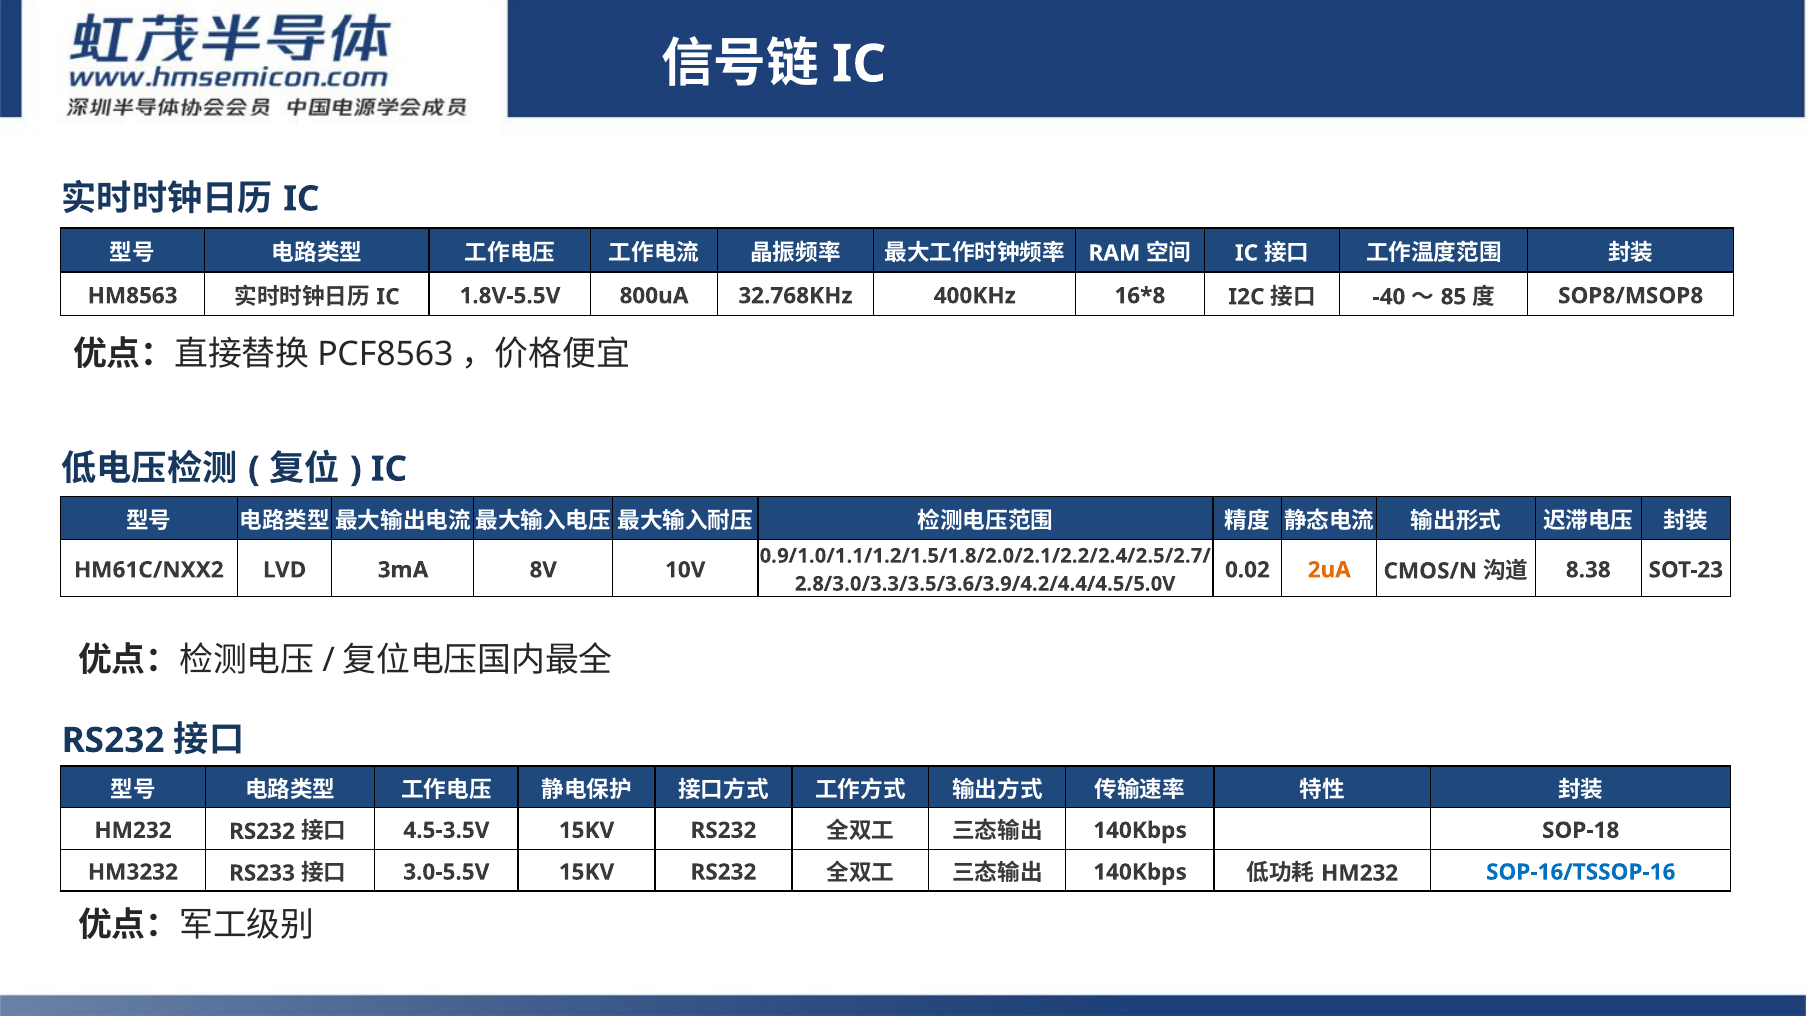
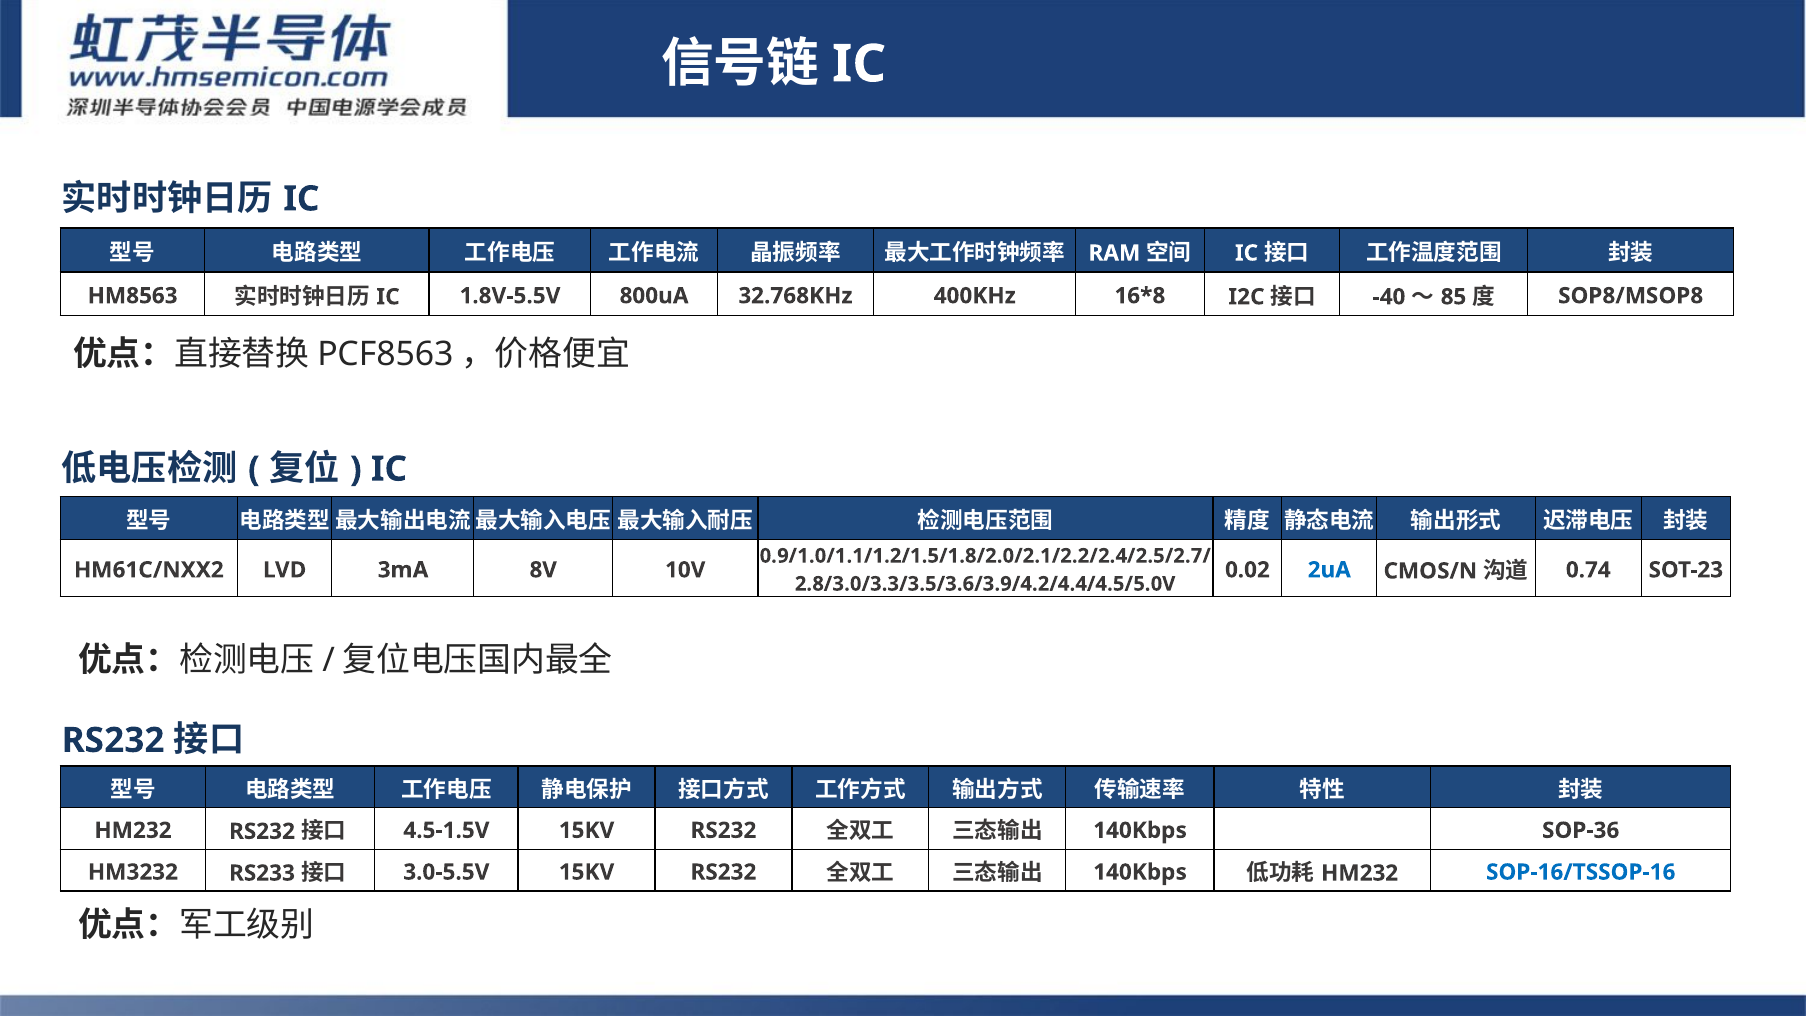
2uA colour: orange -> blue
8.38: 8.38 -> 0.74
4.5-3.5V: 4.5-3.5V -> 4.5-1.5V
SOP-18: SOP-18 -> SOP-36
